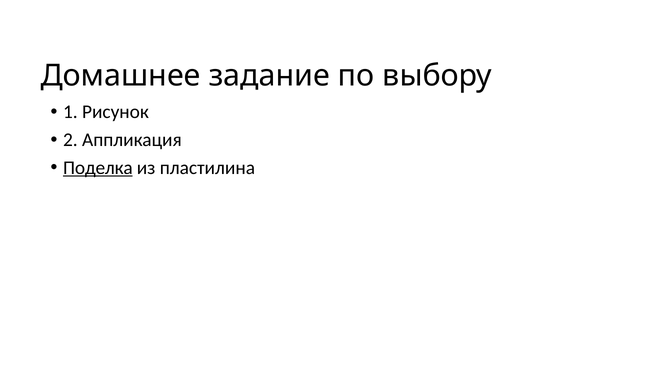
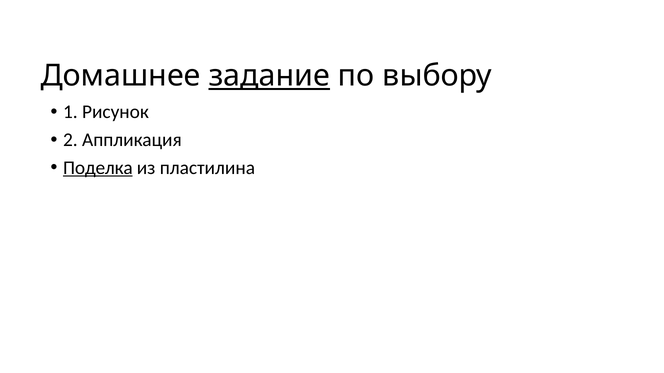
задание underline: none -> present
